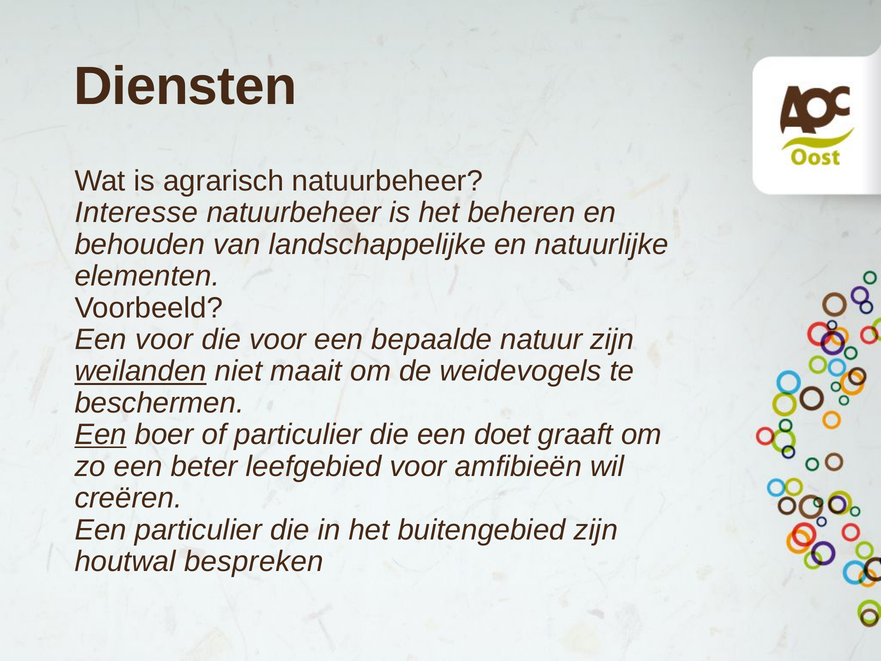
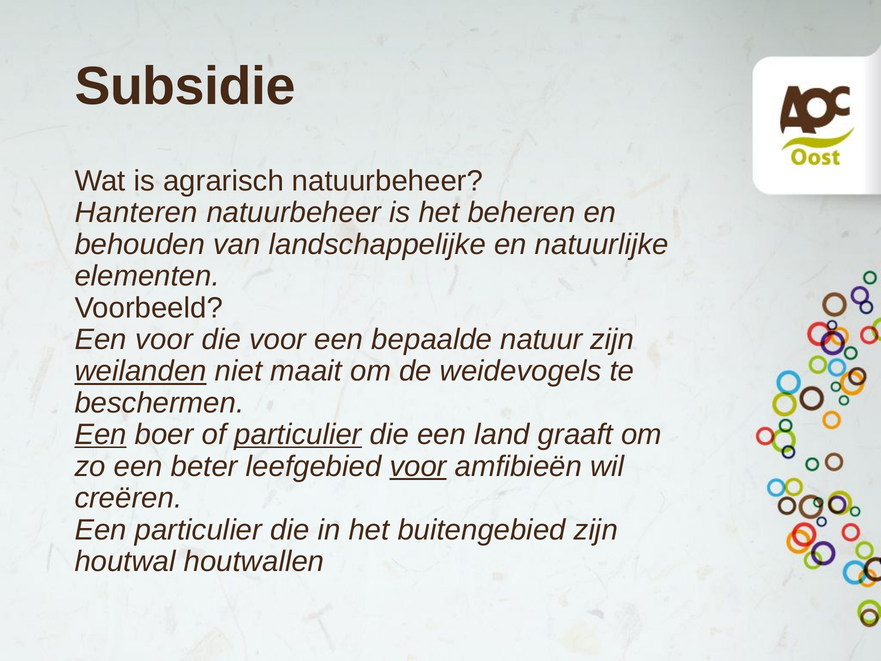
Diensten: Diensten -> Subsidie
Interesse: Interesse -> Hanteren
particulier at (298, 435) underline: none -> present
doet: doet -> land
voor at (418, 466) underline: none -> present
bespreken: bespreken -> houtwallen
